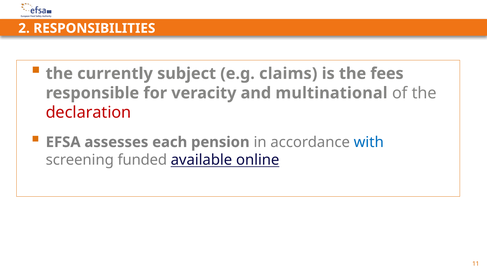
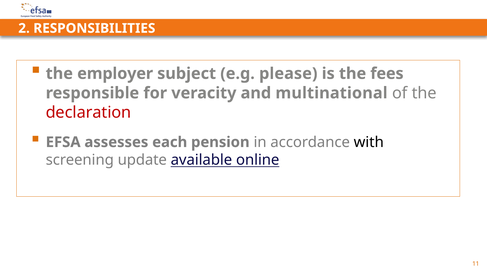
currently: currently -> employer
claims: claims -> please
with colour: blue -> black
funded: funded -> update
